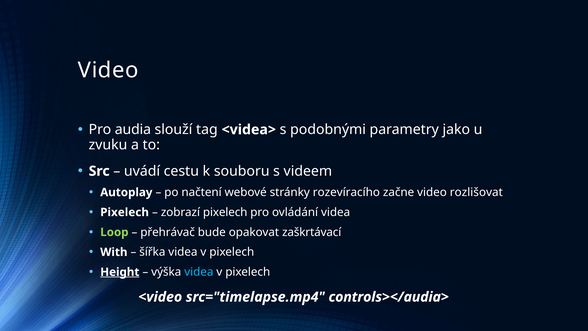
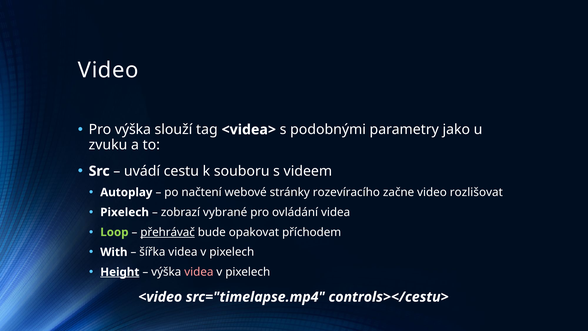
Pro audia: audia -> výška
zobrazí pixelech: pixelech -> vybrané
přehrávač underline: none -> present
zaškrtávací: zaškrtávací -> příchodem
videa at (199, 272) colour: light blue -> pink
controls></audia>: controls></audia> -> controls></cestu>
